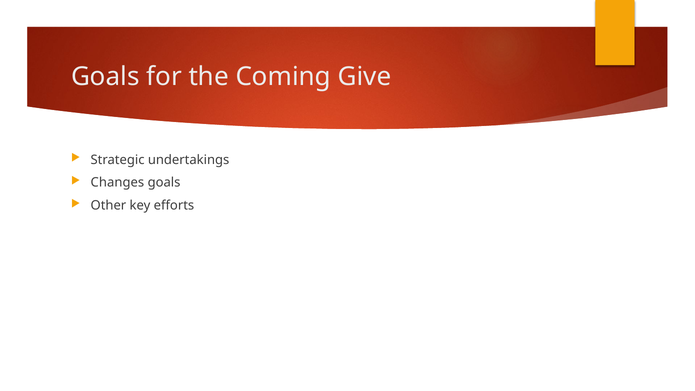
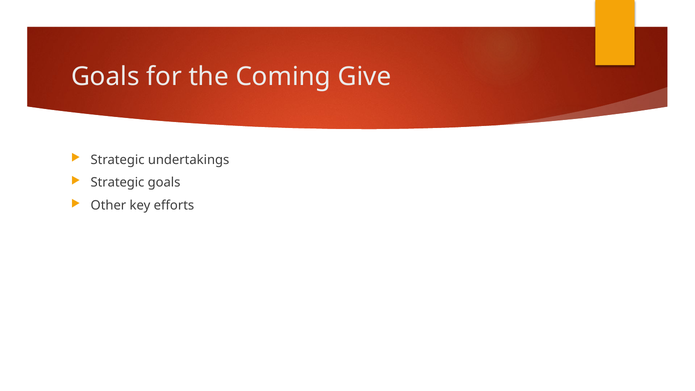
Changes at (117, 183): Changes -> Strategic
